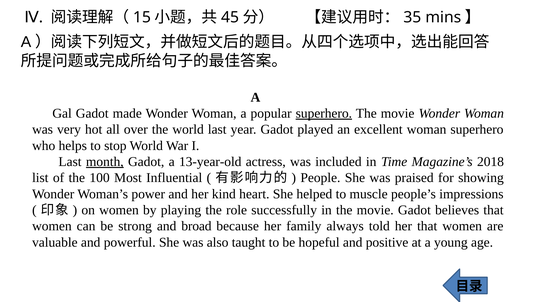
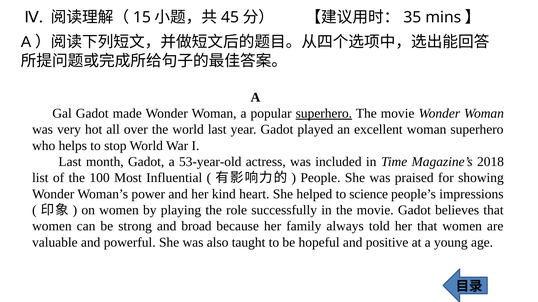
month underline: present -> none
13-year-old: 13-year-old -> 53-year-old
muscle: muscle -> science
